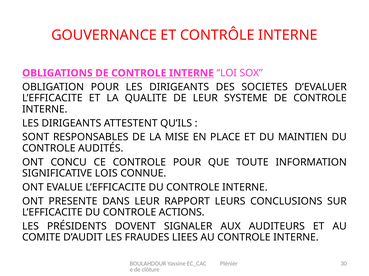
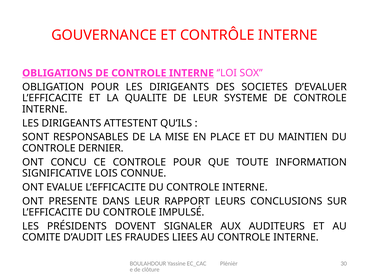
AUDITÉS: AUDITÉS -> DERNIER
ACTIONS: ACTIONS -> IMPULSÉ
